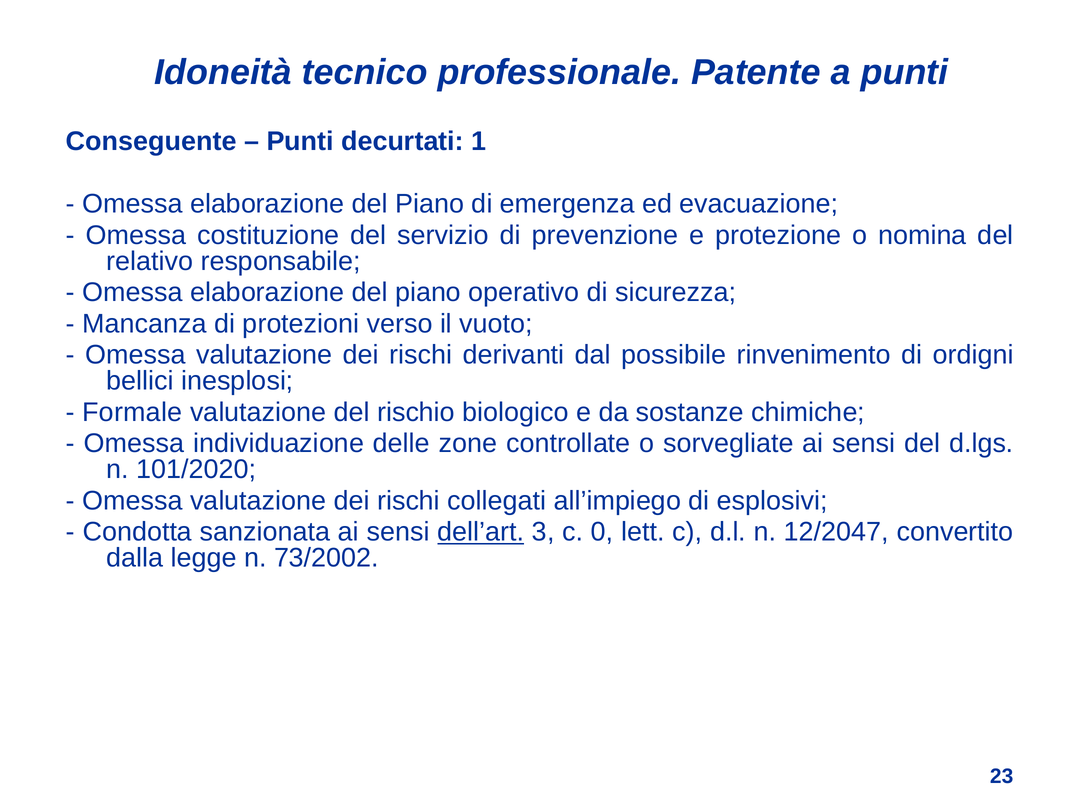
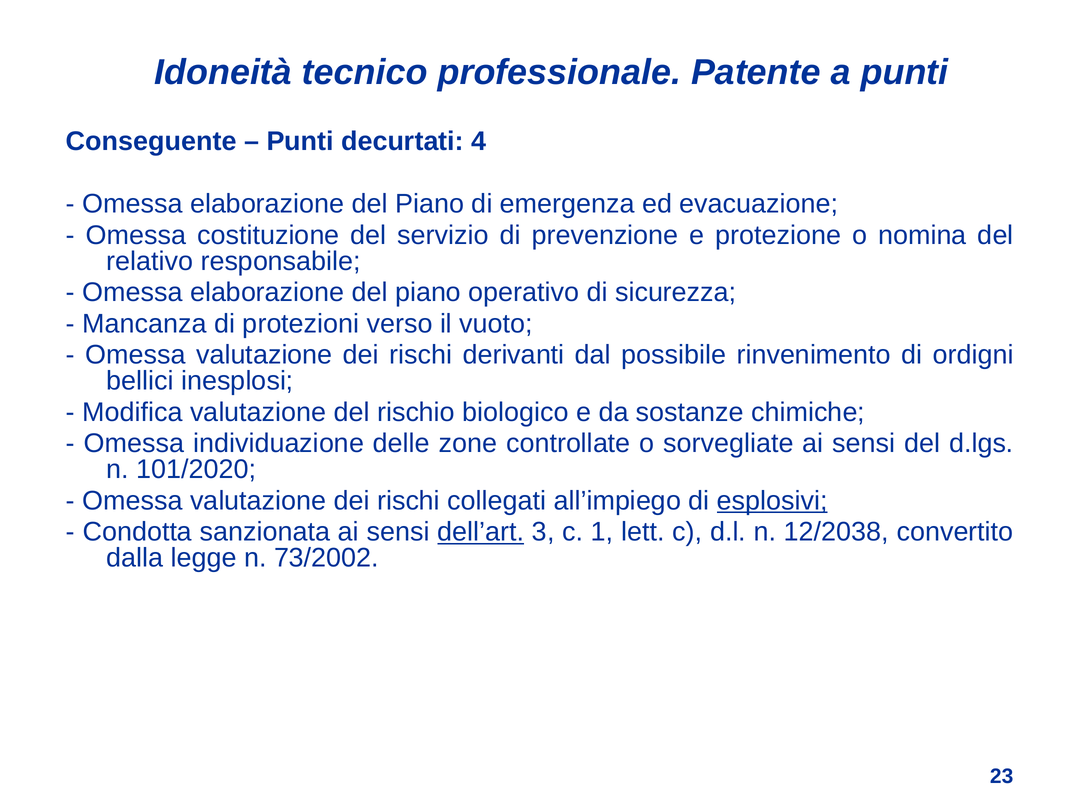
1: 1 -> 4
Formale: Formale -> Modifica
esplosivi underline: none -> present
0: 0 -> 1
12/2047: 12/2047 -> 12/2038
